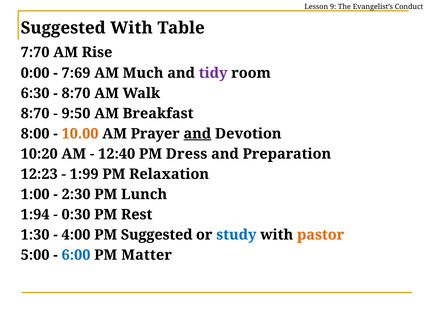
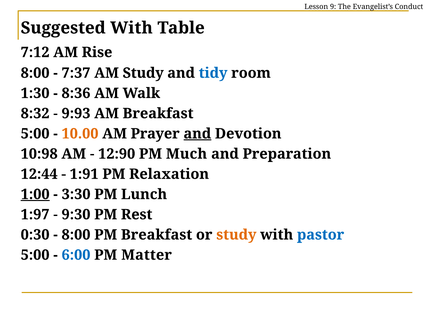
7:70: 7:70 -> 7:12
0:00 at (35, 73): 0:00 -> 8:00
7:69: 7:69 -> 7:37
AM Much: Much -> Study
tidy colour: purple -> blue
6:30: 6:30 -> 1:30
8:70 at (76, 93): 8:70 -> 8:36
8:70 at (35, 114): 8:70 -> 8:32
9:50: 9:50 -> 9:93
8:00 at (35, 134): 8:00 -> 5:00
10:20: 10:20 -> 10:98
12:40: 12:40 -> 12:90
Dress: Dress -> Much
12:23: 12:23 -> 12:44
1:99: 1:99 -> 1:91
1:00 underline: none -> present
2:30: 2:30 -> 3:30
1:94: 1:94 -> 1:97
0:30: 0:30 -> 9:30
1:30: 1:30 -> 0:30
4:00 at (76, 235): 4:00 -> 8:00
PM Suggested: Suggested -> Breakfast
study at (236, 235) colour: blue -> orange
pastor colour: orange -> blue
